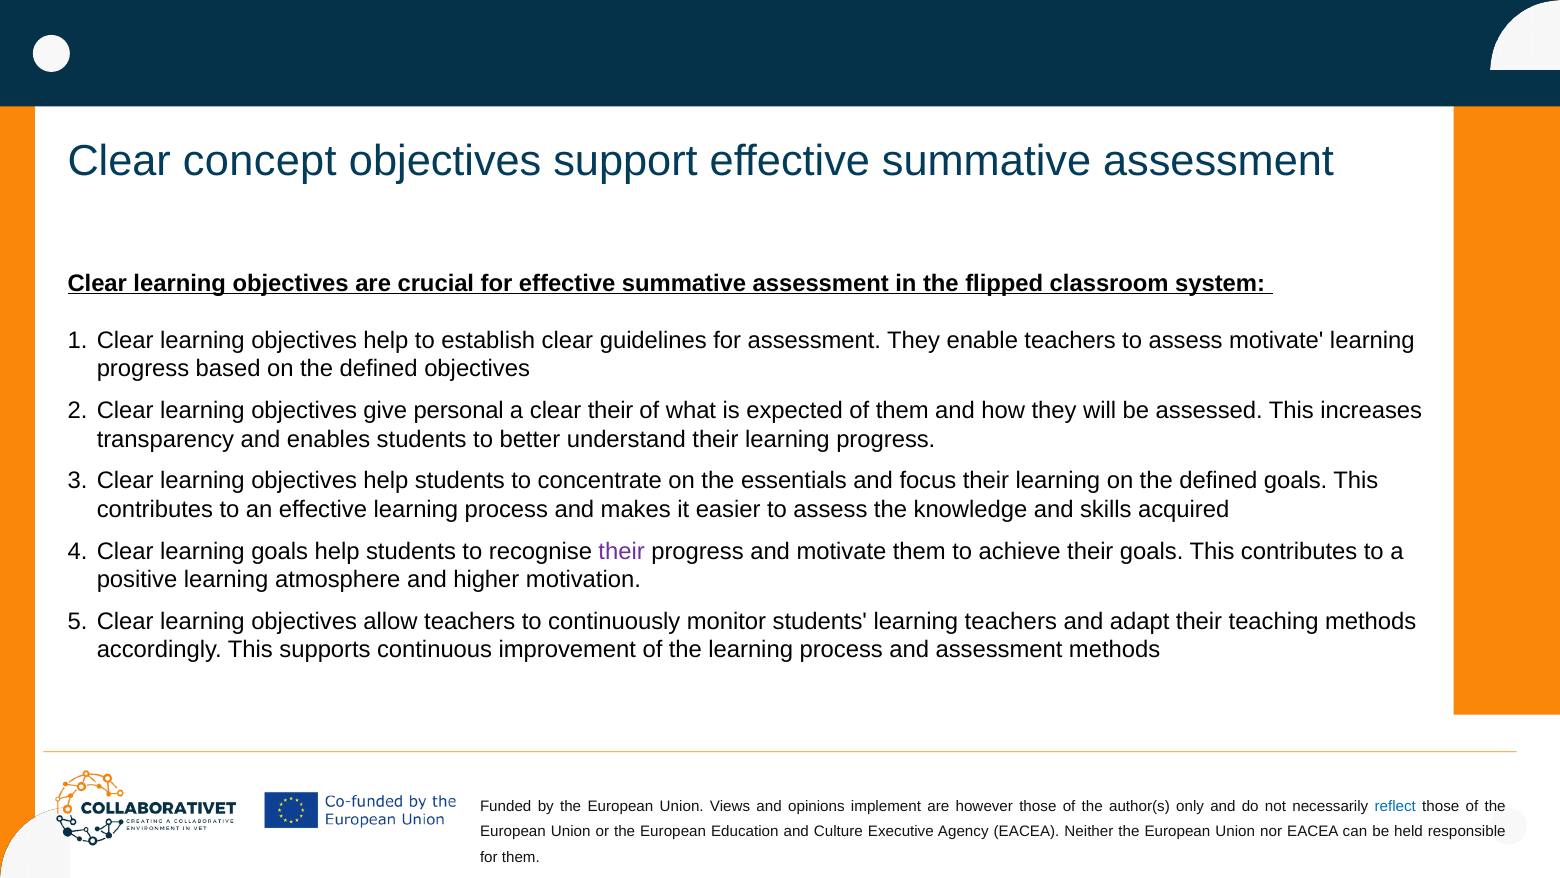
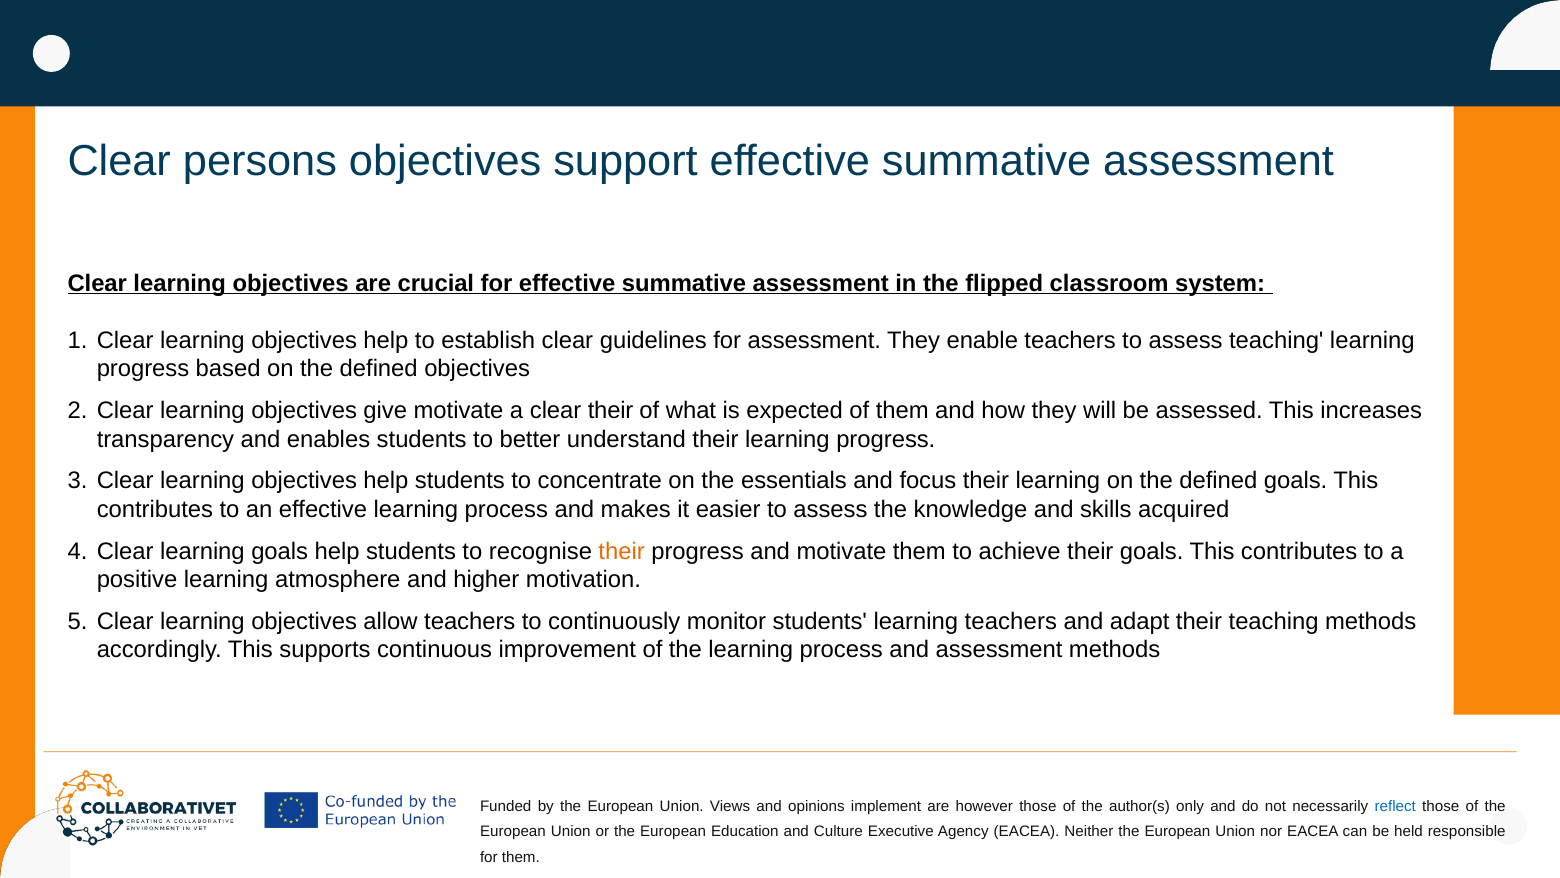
concept: concept -> persons
assess motivate: motivate -> teaching
give personal: personal -> motivate
their at (622, 551) colour: purple -> orange
